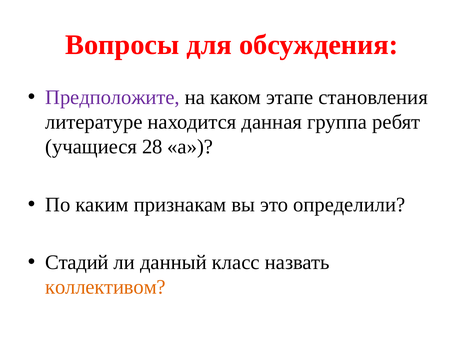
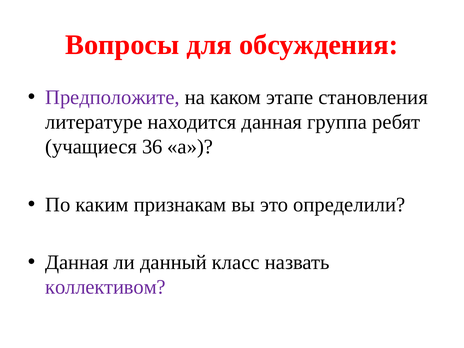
28: 28 -> 36
Стадий at (77, 262): Стадий -> Данная
коллективом colour: orange -> purple
